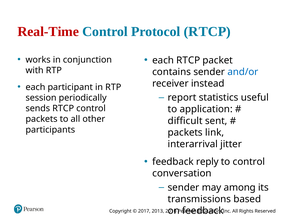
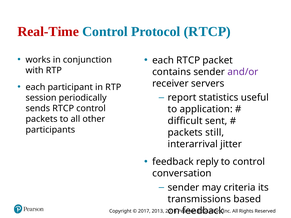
and/or colour: blue -> purple
instead: instead -> servers
link: link -> still
among: among -> criteria
